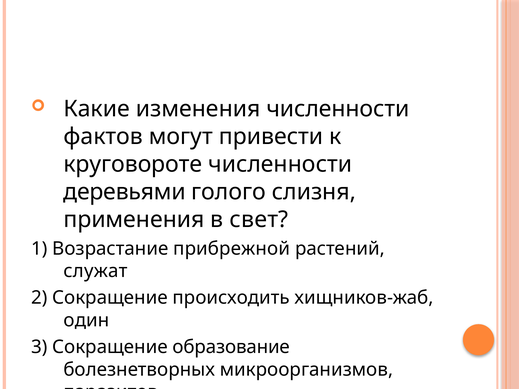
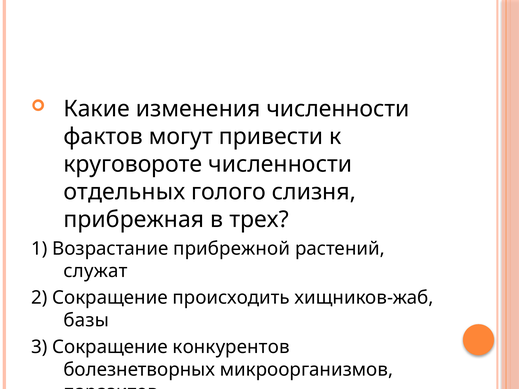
деревьями: деревьями -> отдельных
применения: применения -> прибрежная
свет: свет -> трех
один: один -> базы
образование: образование -> конкурентов
